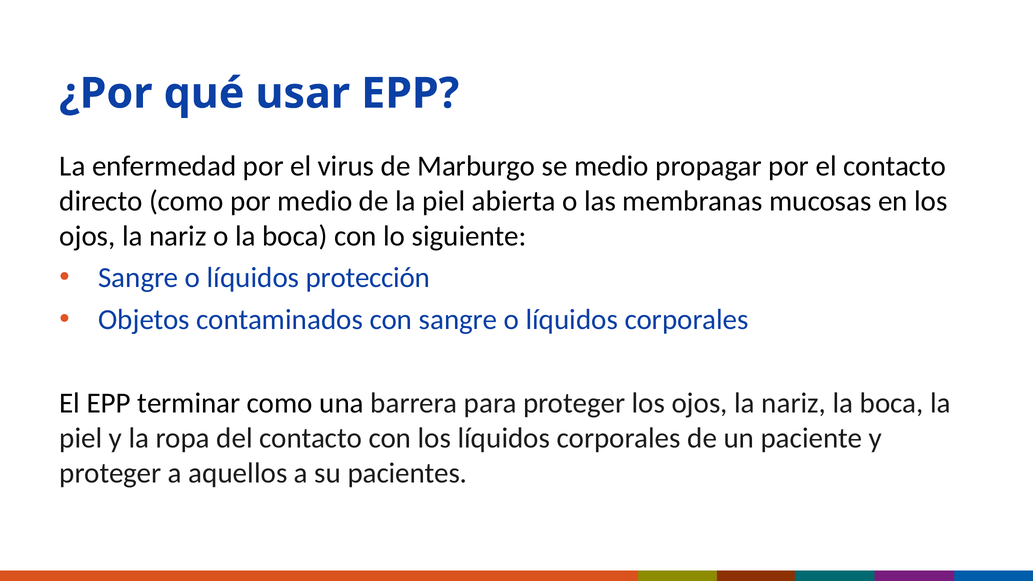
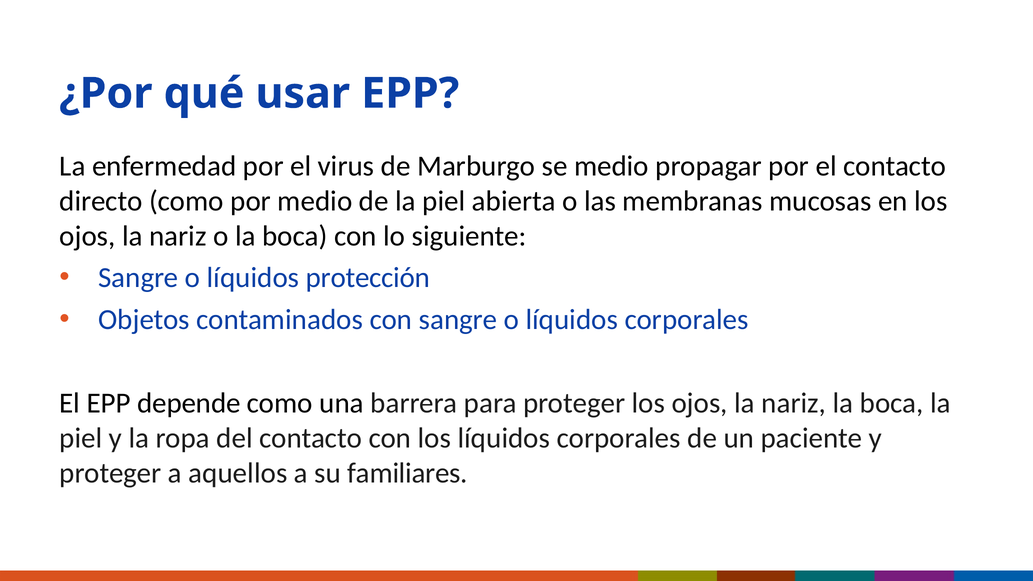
terminar: terminar -> depende
pacientes: pacientes -> familiares
